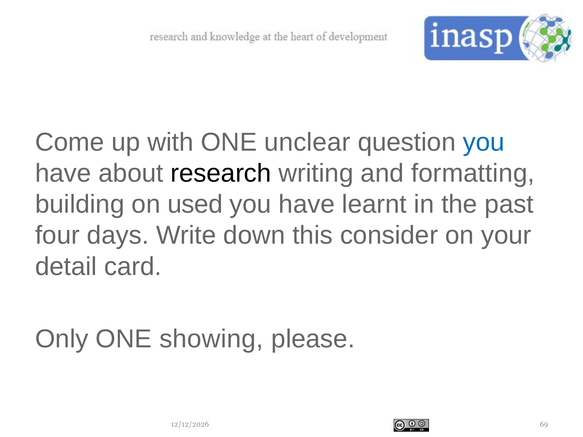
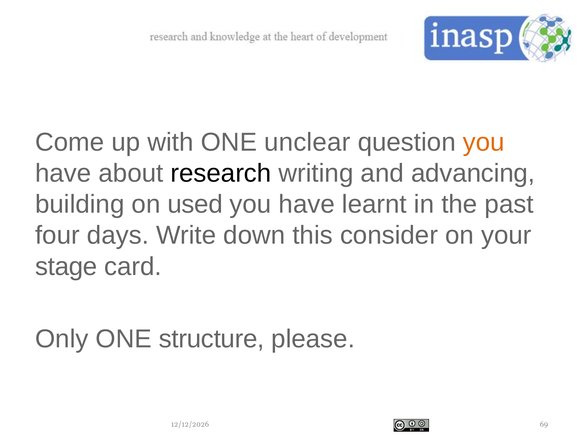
you at (484, 142) colour: blue -> orange
formatting: formatting -> advancing
detail: detail -> stage
showing: showing -> structure
